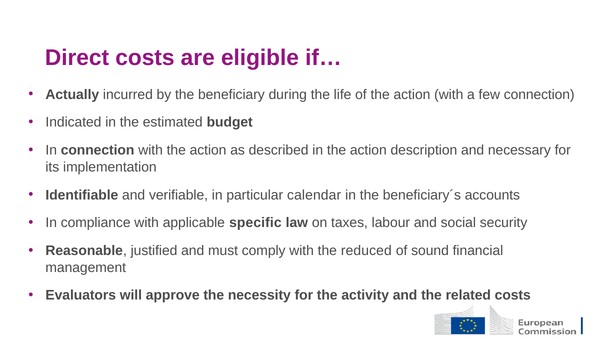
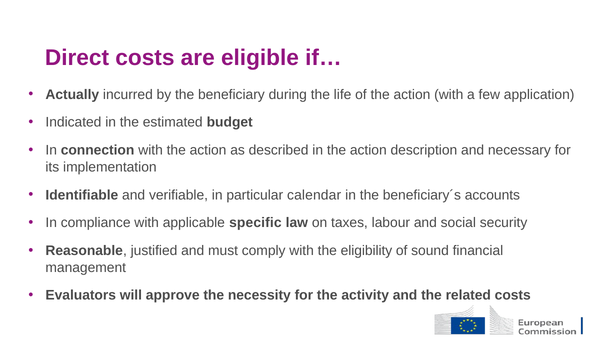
few connection: connection -> application
reduced: reduced -> eligibility
